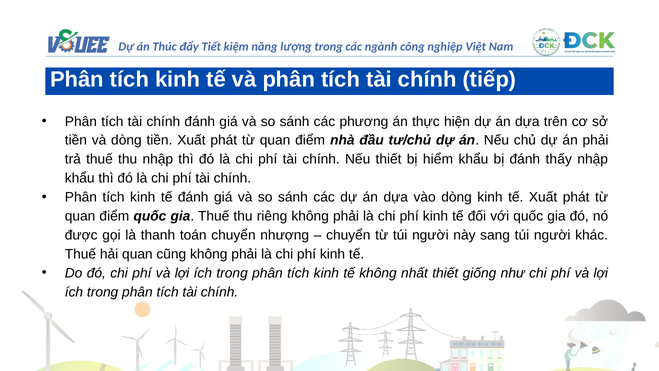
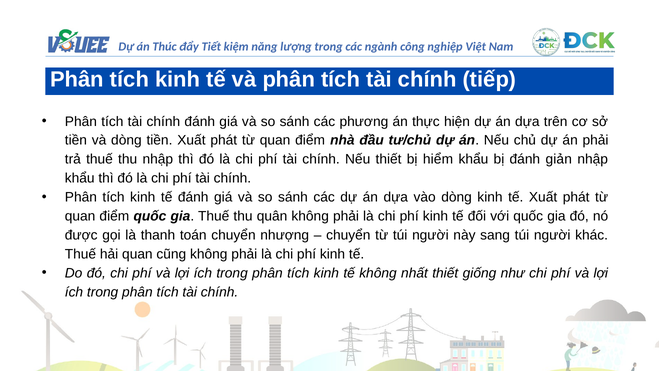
thấy: thấy -> giản
riêng: riêng -> quân
